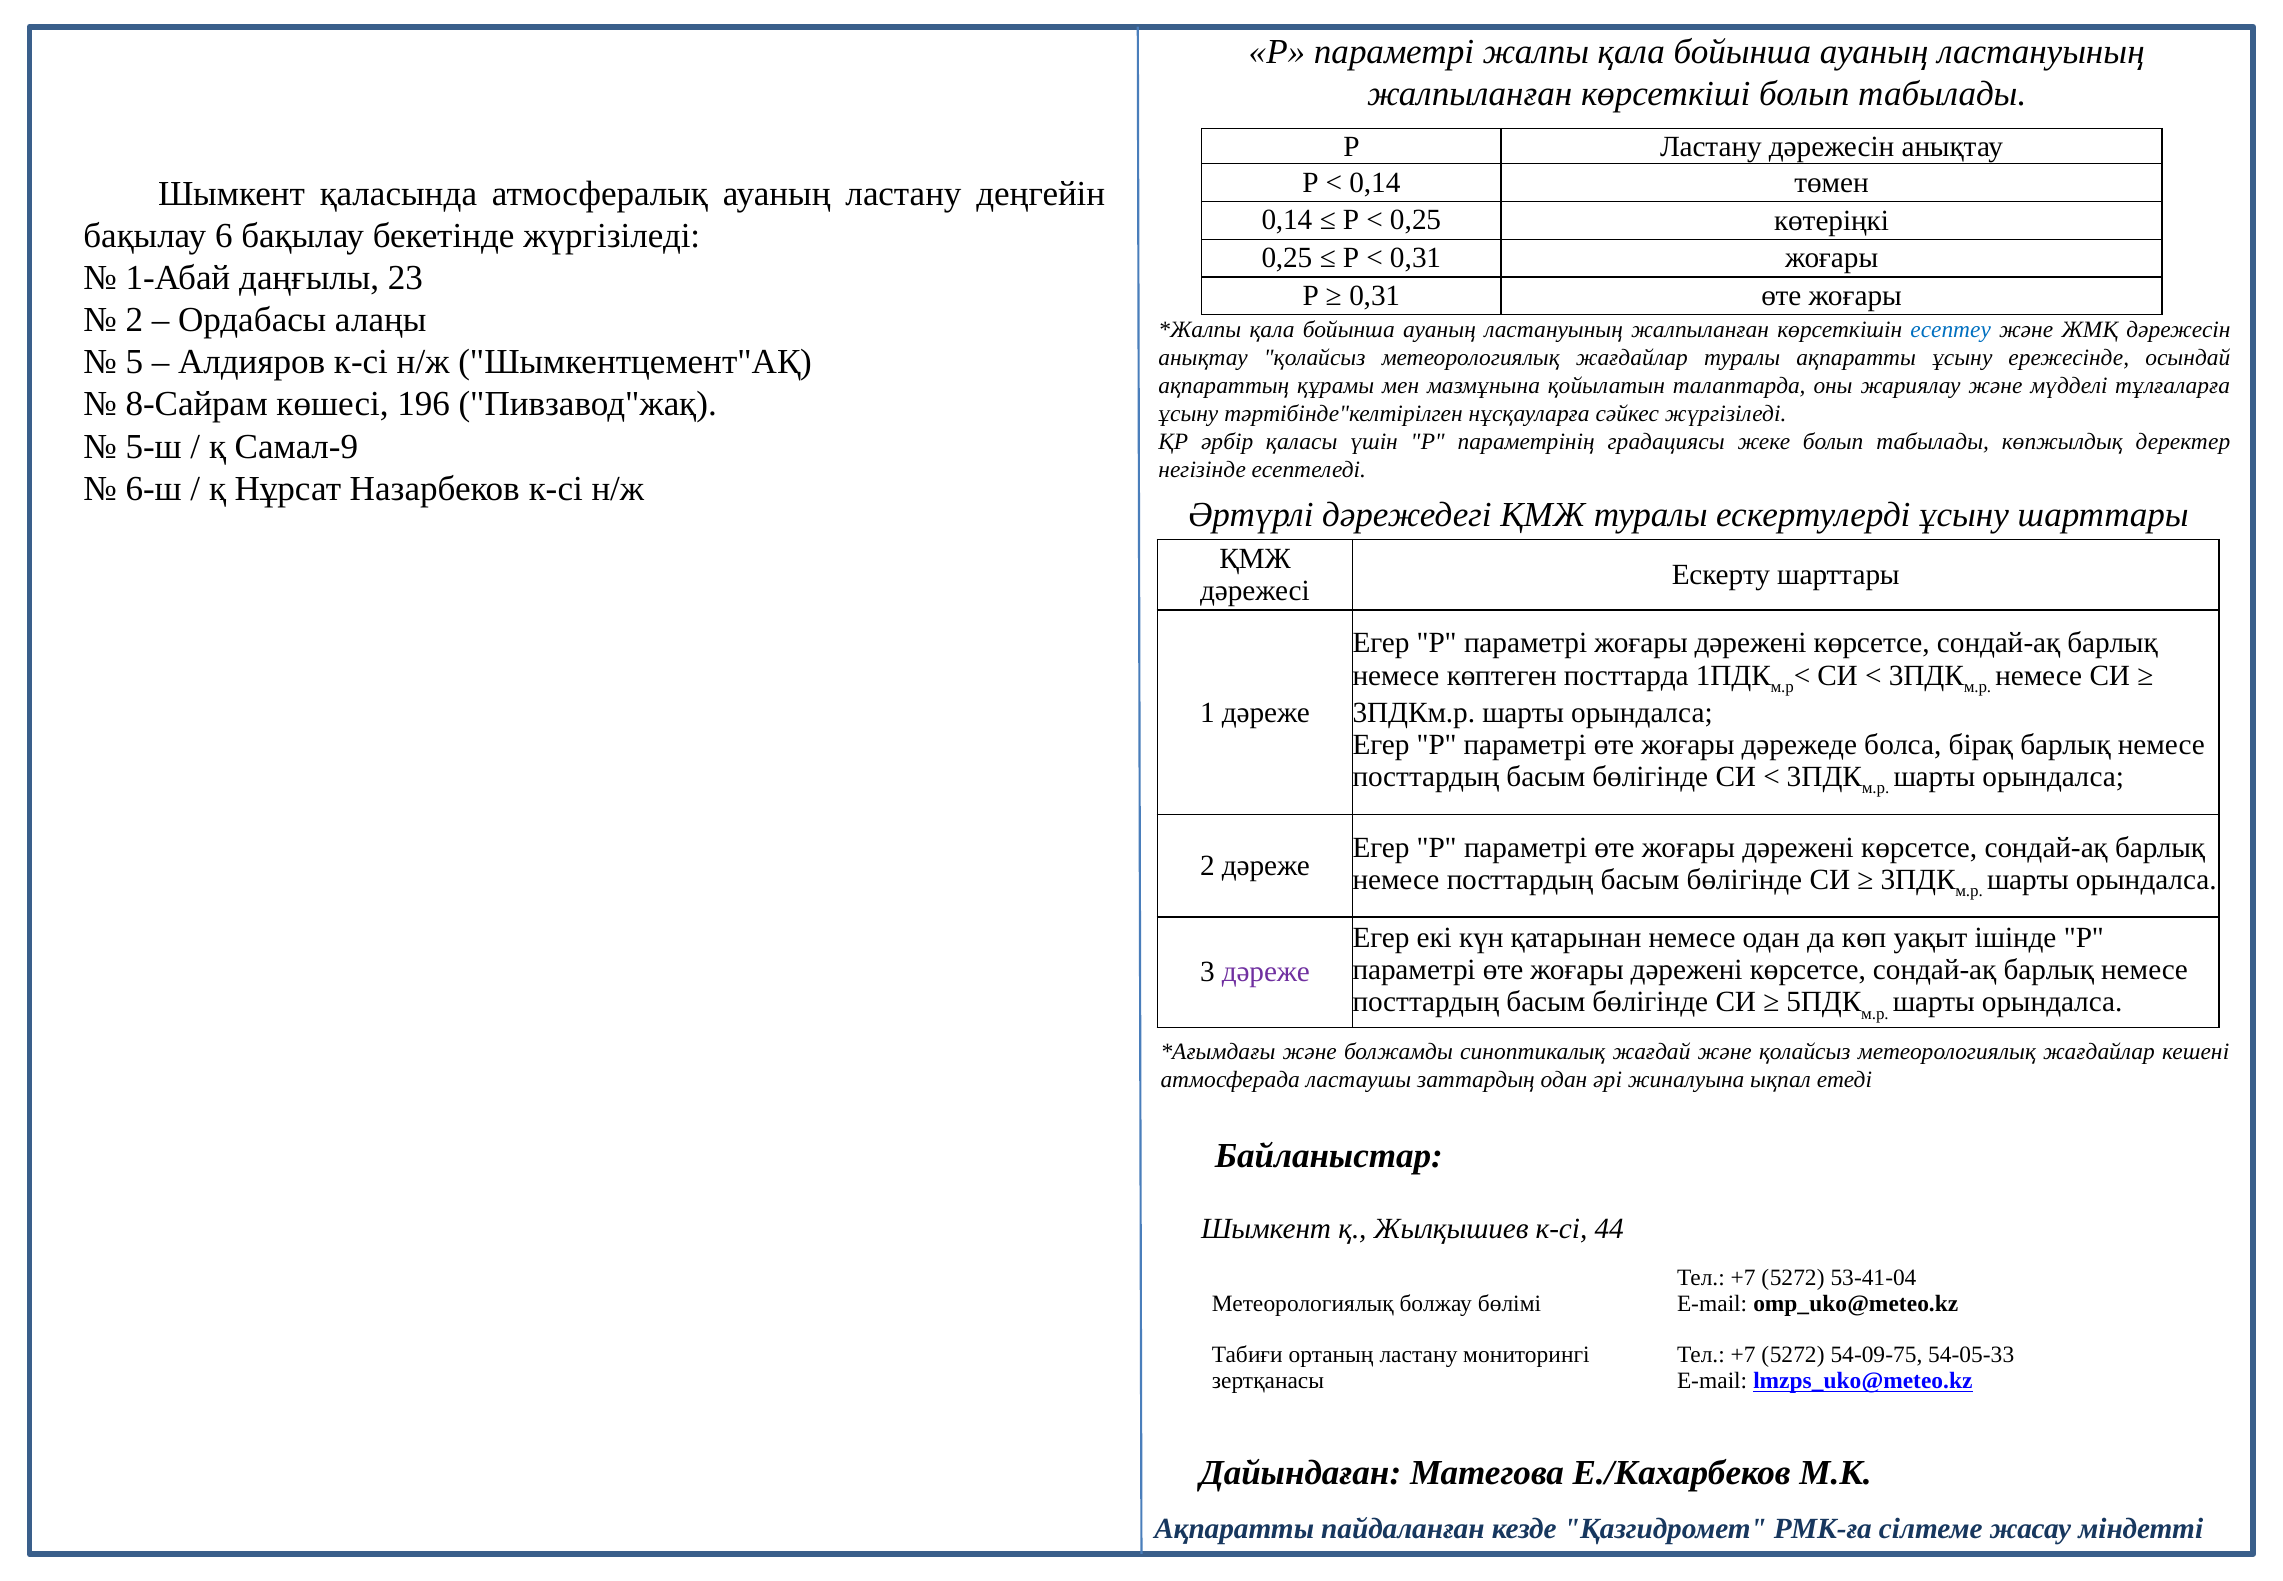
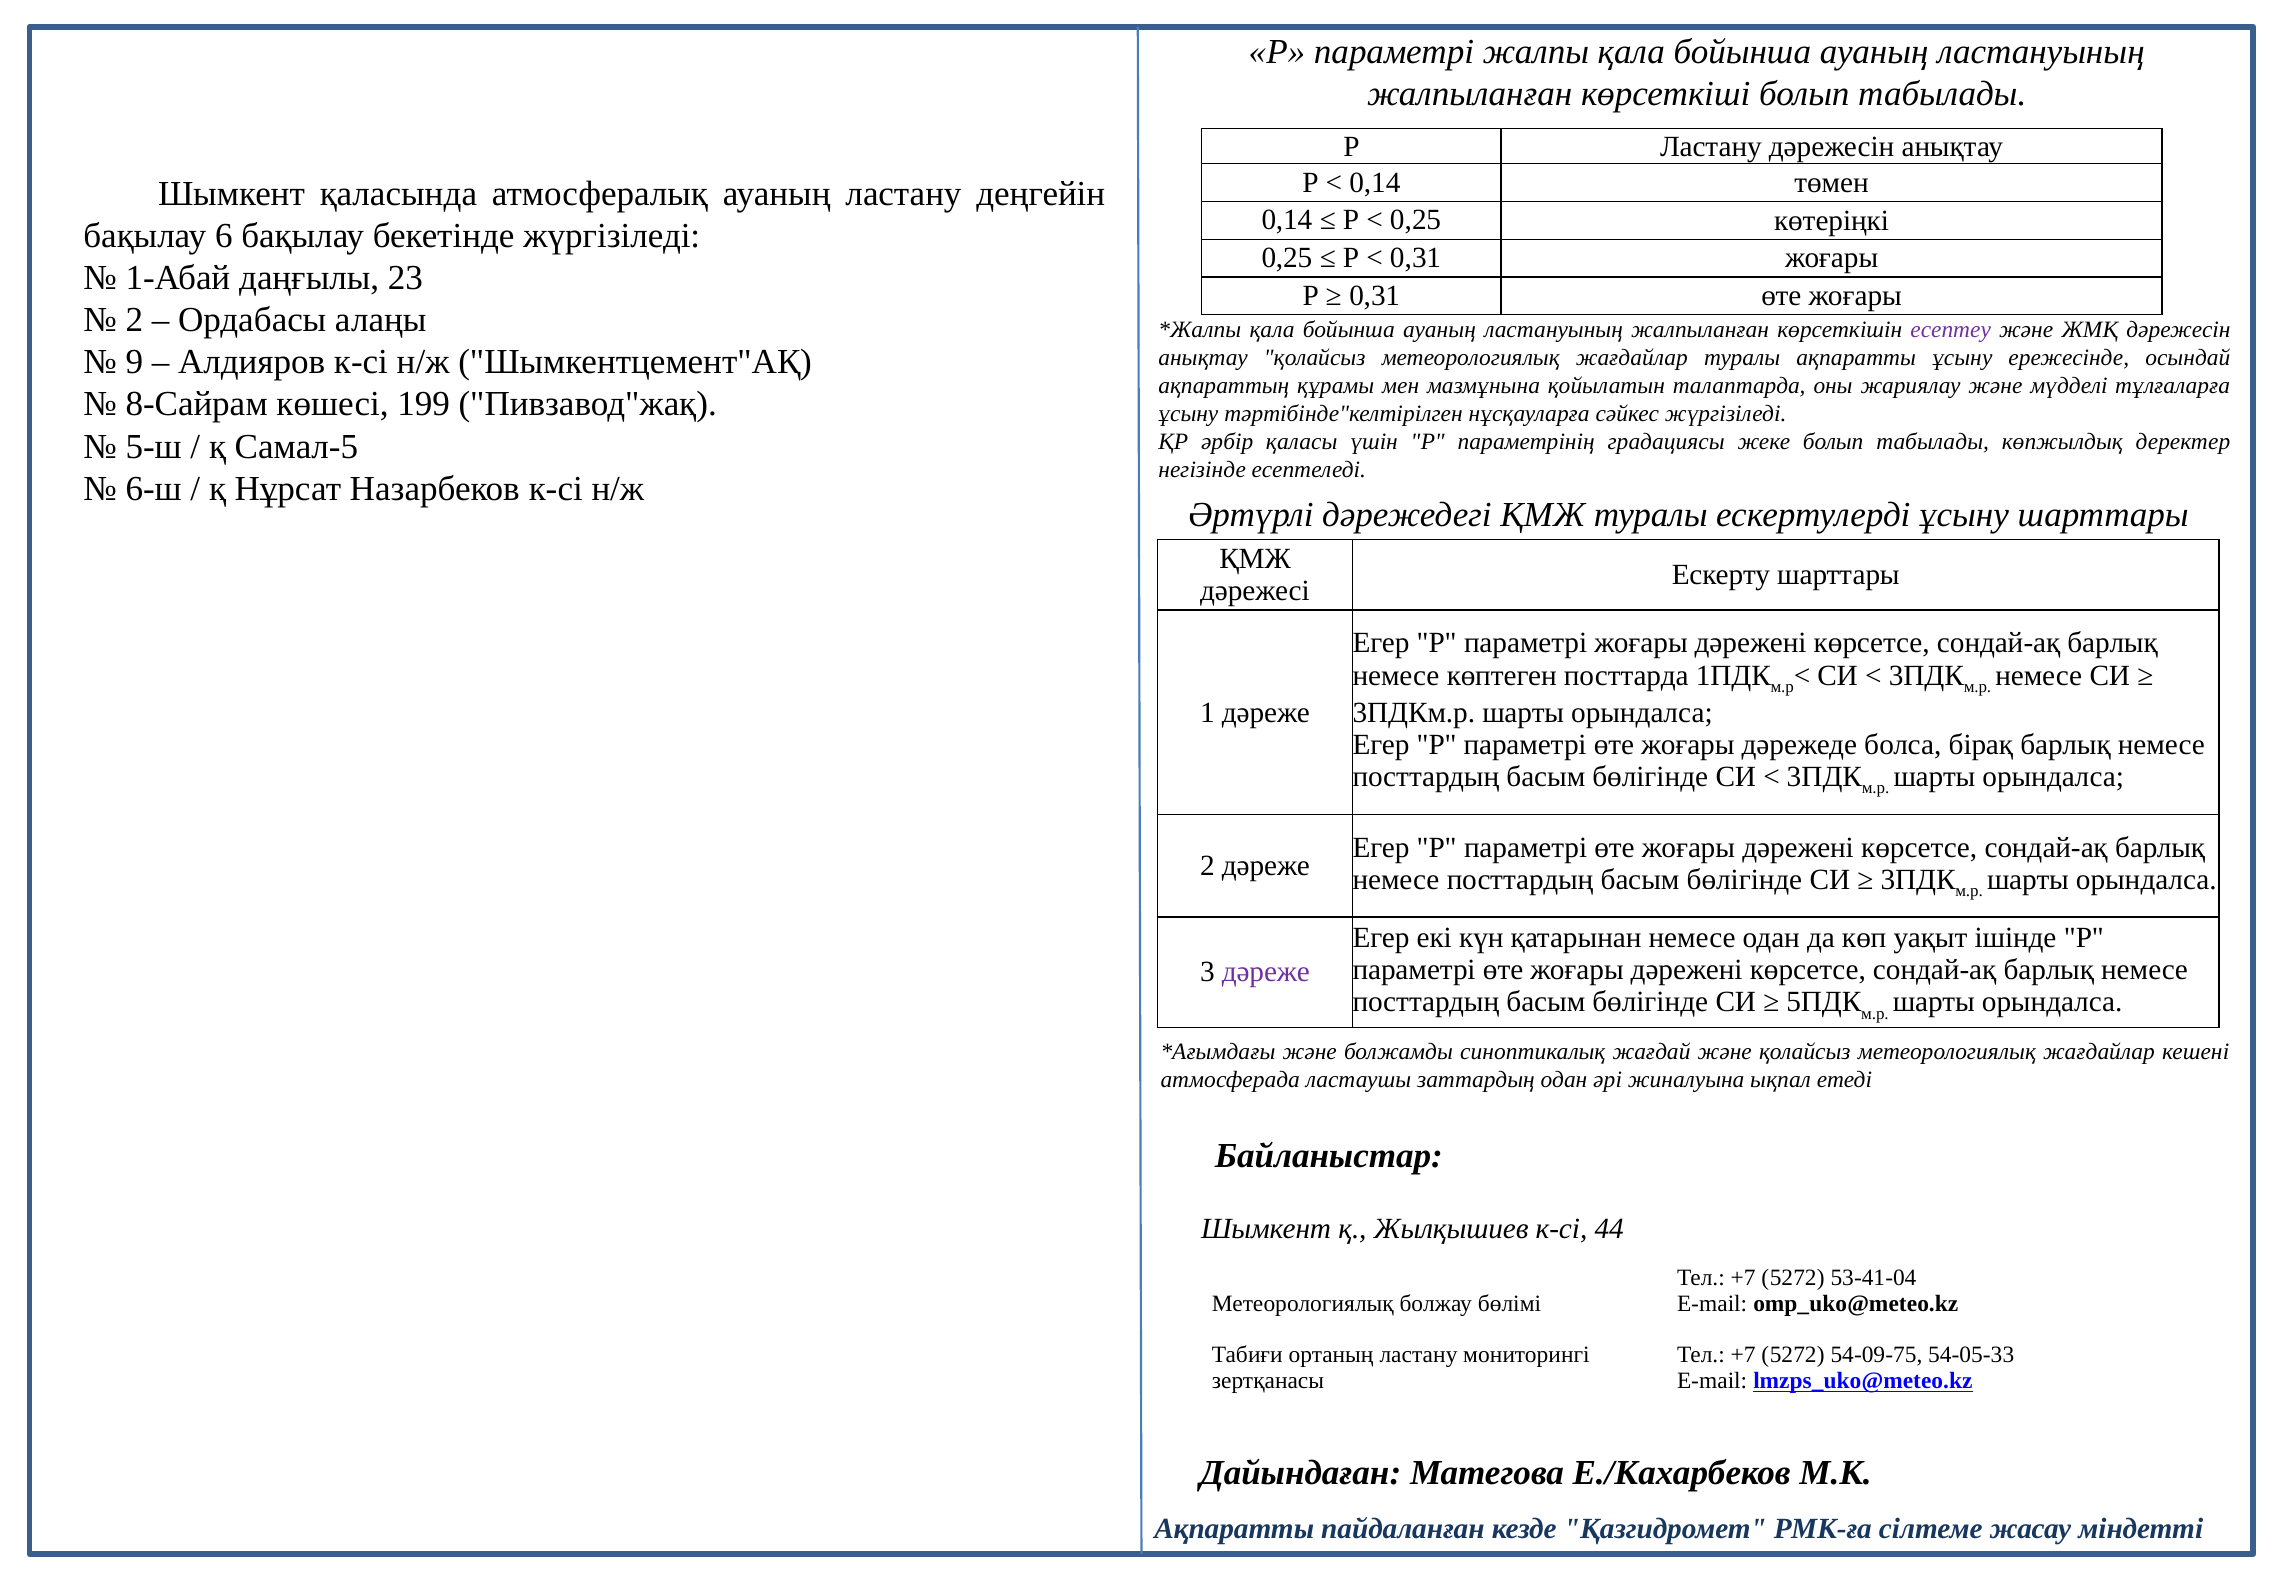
есептеу colour: blue -> purple
5: 5 -> 9
196: 196 -> 199
Самал-9: Самал-9 -> Самал-5
